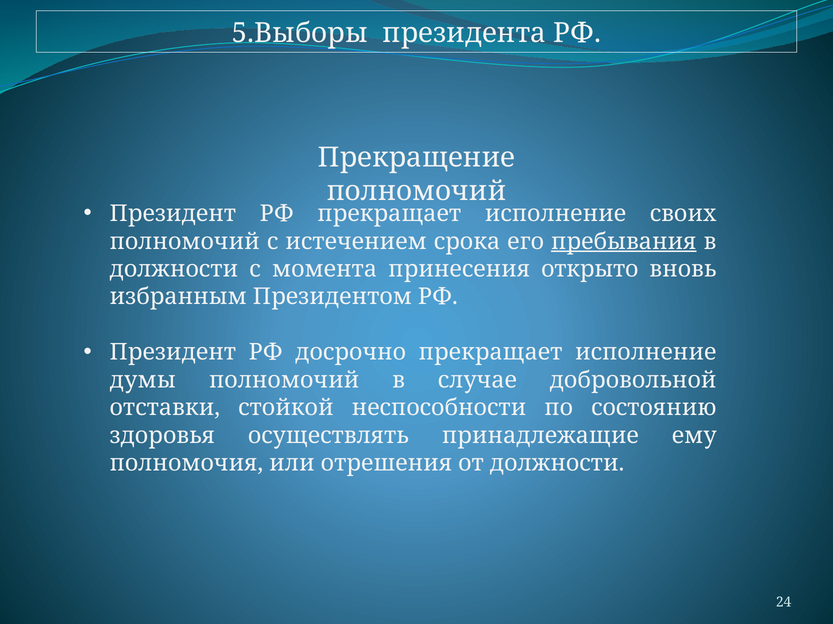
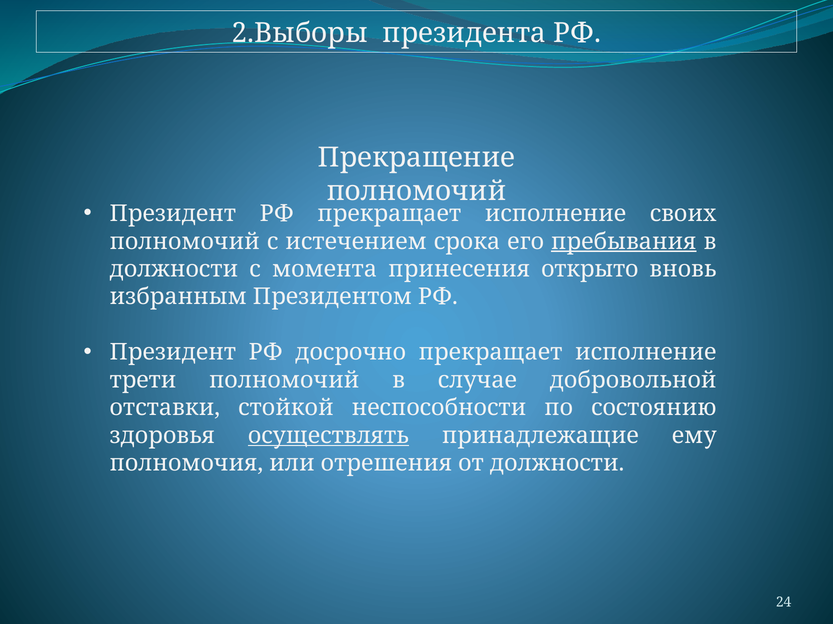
5.Выборы: 5.Выборы -> 2.Выборы
думы: думы -> трети
осуществлять underline: none -> present
